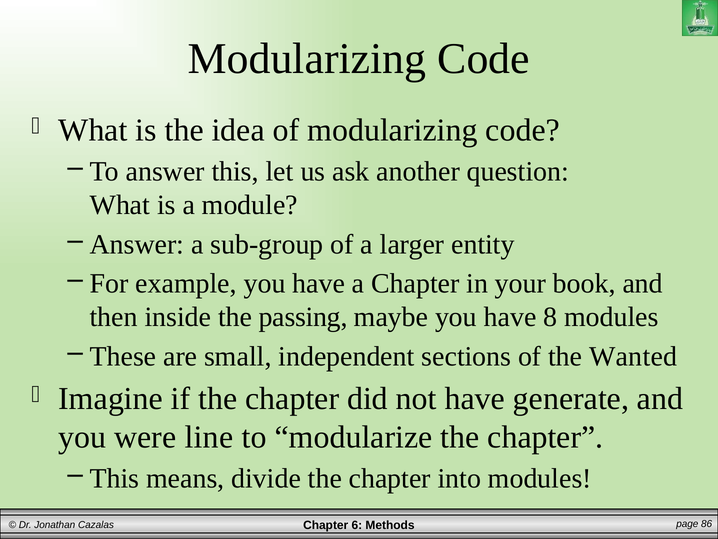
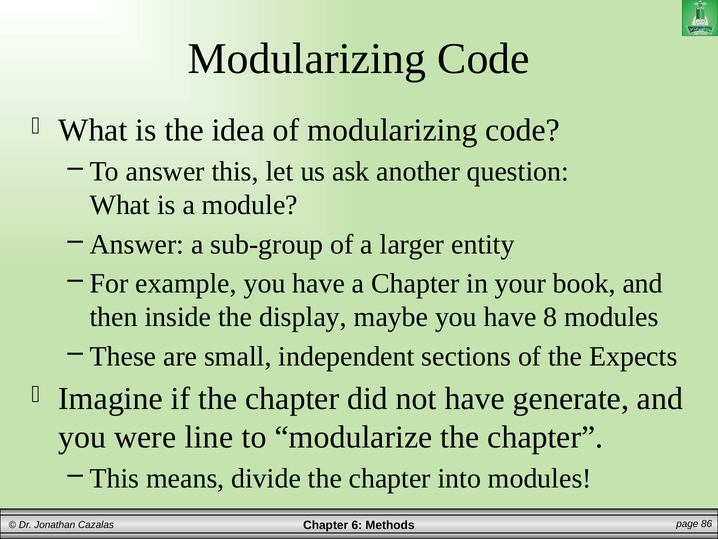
passing: passing -> display
Wanted: Wanted -> Expects
